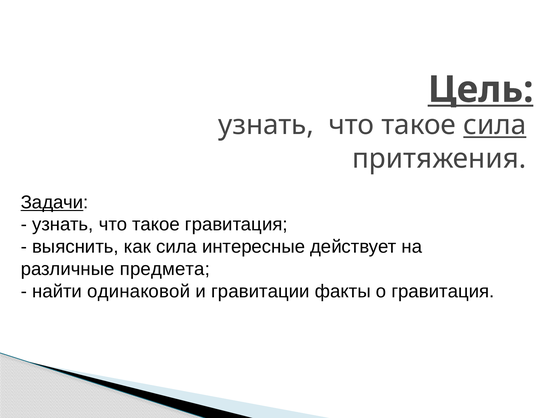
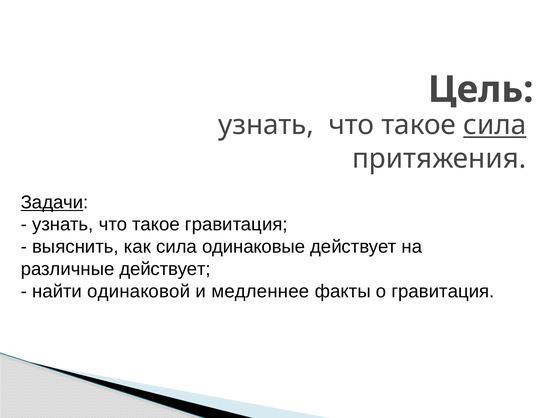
Цель underline: present -> none
интересные: интересные -> одинаковые
различные предмета: предмета -> действует
гравитации: гравитации -> медленнее
